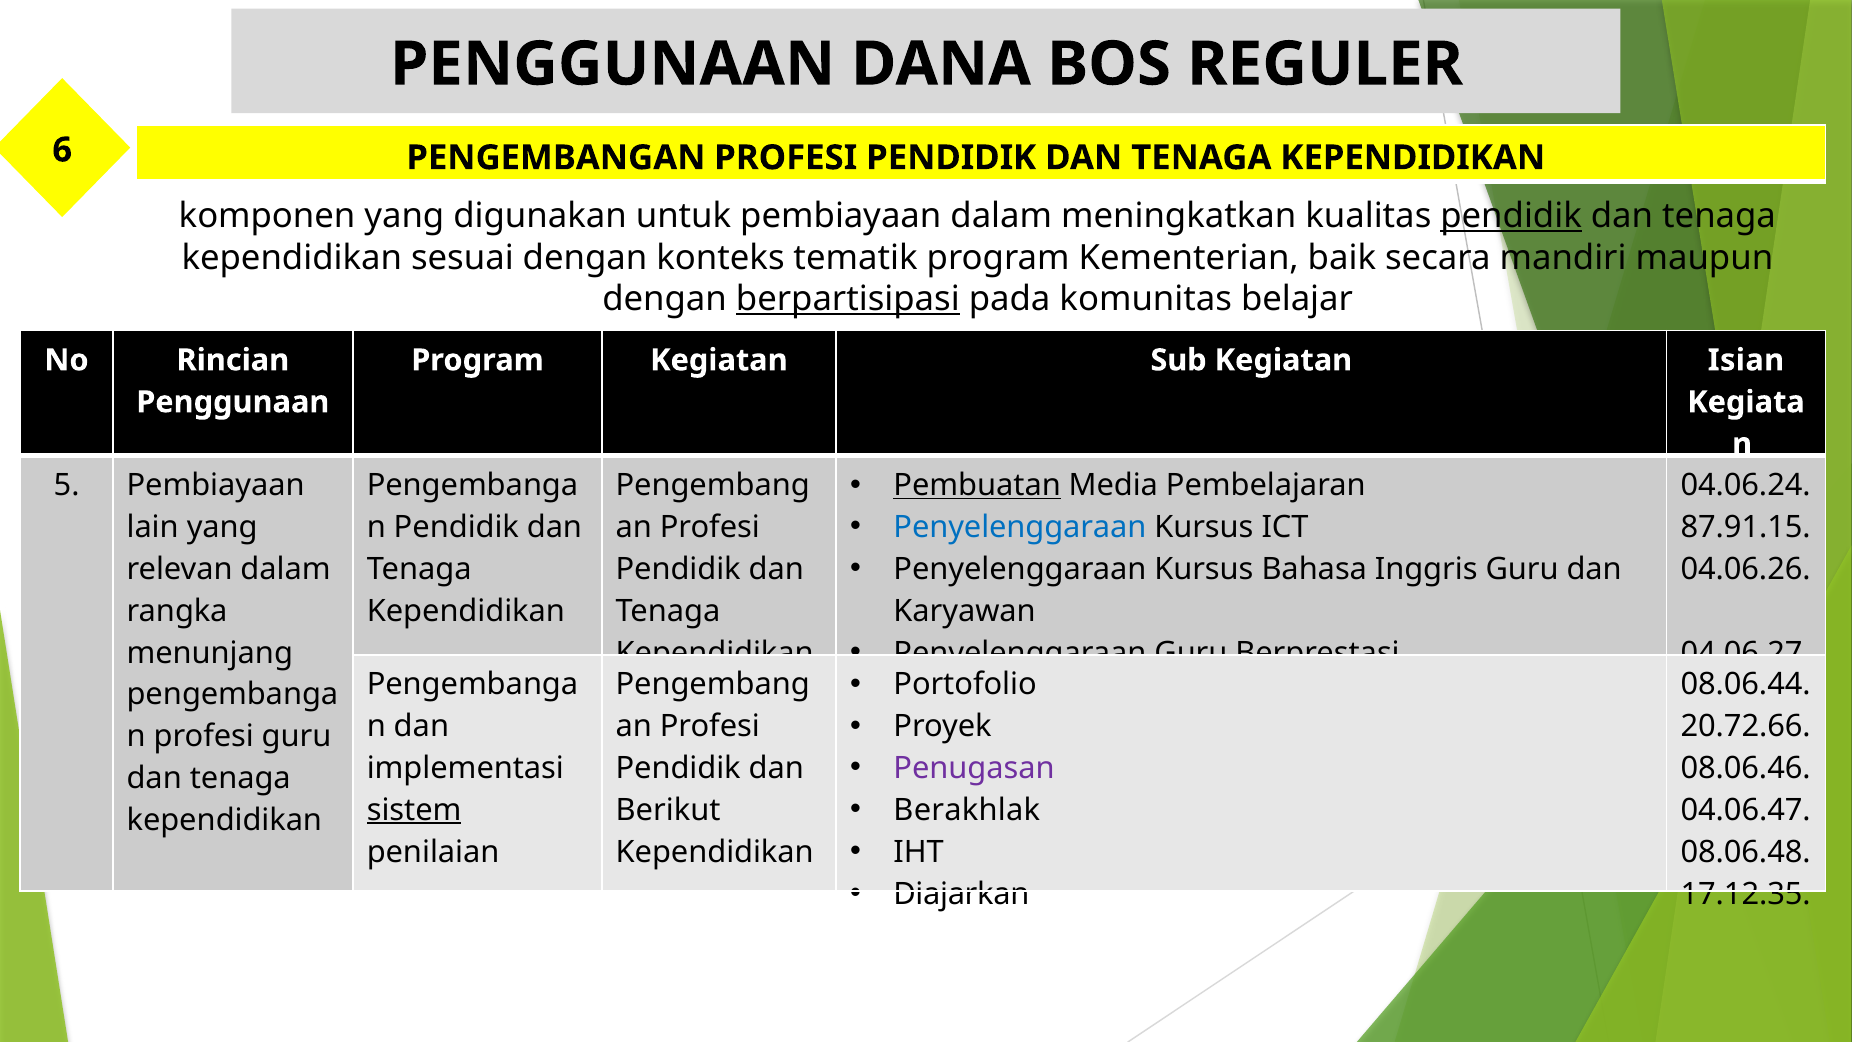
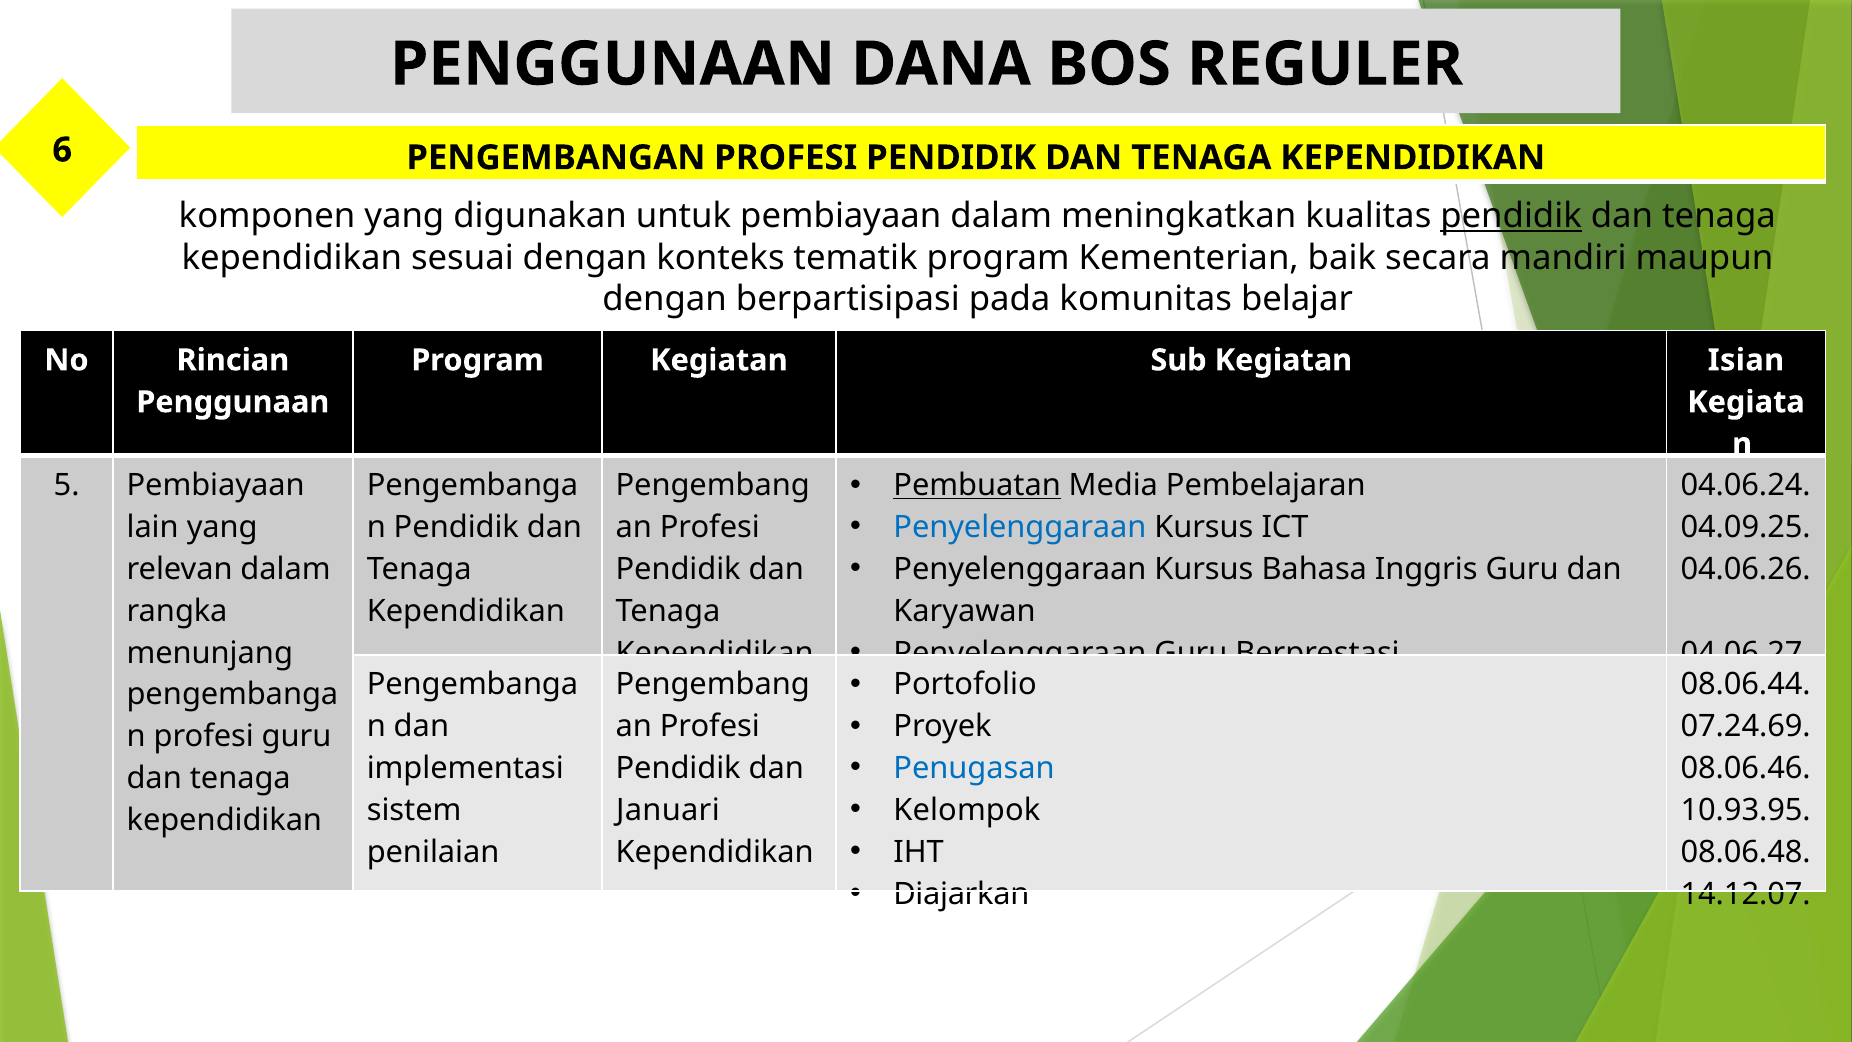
berpartisipasi underline: present -> none
87.91.15: 87.91.15 -> 04.09.25
20.72.66: 20.72.66 -> 07.24.69
Penugasan colour: purple -> blue
Berakhlak: Berakhlak -> Kelompok
sistem underline: present -> none
Berikut: Berikut -> Januari
04.06.47: 04.06.47 -> 10.93.95
17.12.35: 17.12.35 -> 14.12.07
